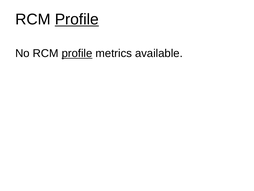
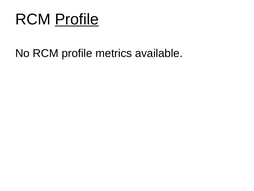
profile at (77, 53) underline: present -> none
